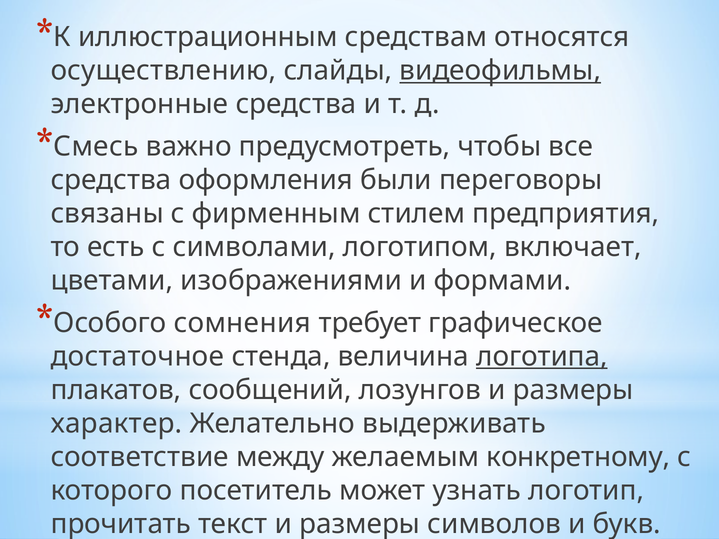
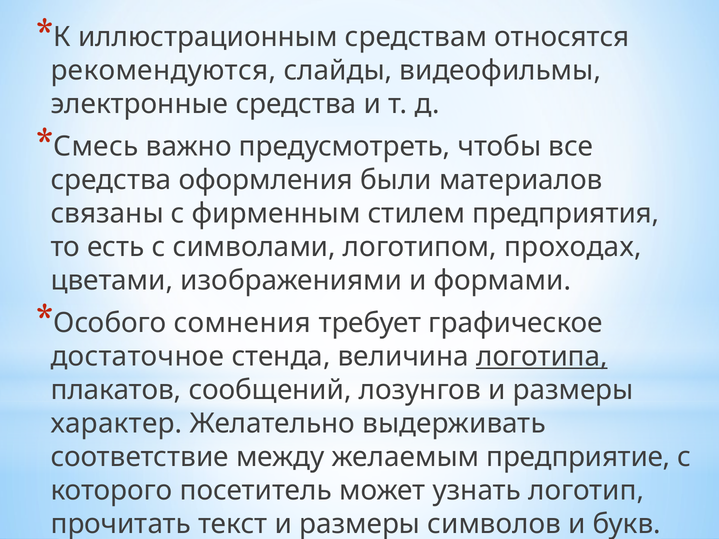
осуществлению: осуществлению -> рекомендуются
видеофильмы underline: present -> none
переговоры: переговоры -> материалов
включает: включает -> проходах
конкретному: конкретному -> предприятие
